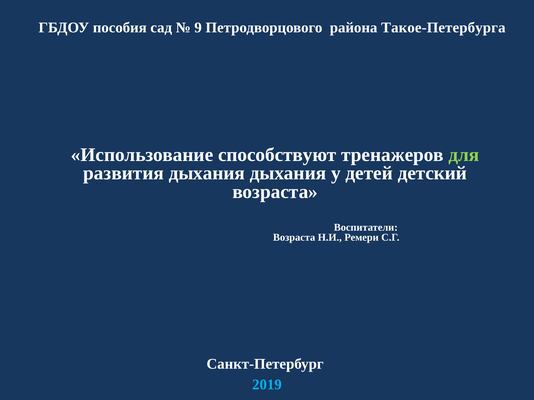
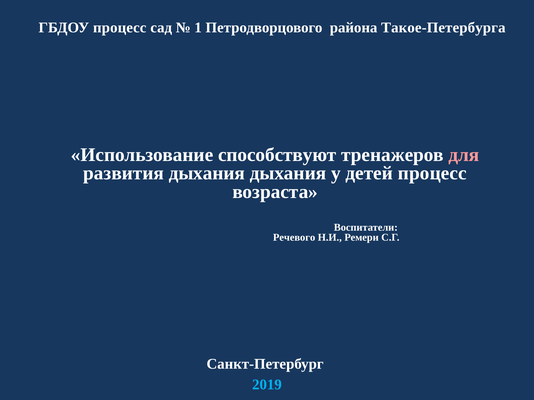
ГБДОУ пособия: пособия -> процесс
9: 9 -> 1
для colour: light green -> pink
детей детский: детский -> процесс
Возраста at (294, 238): Возраста -> Речевого
